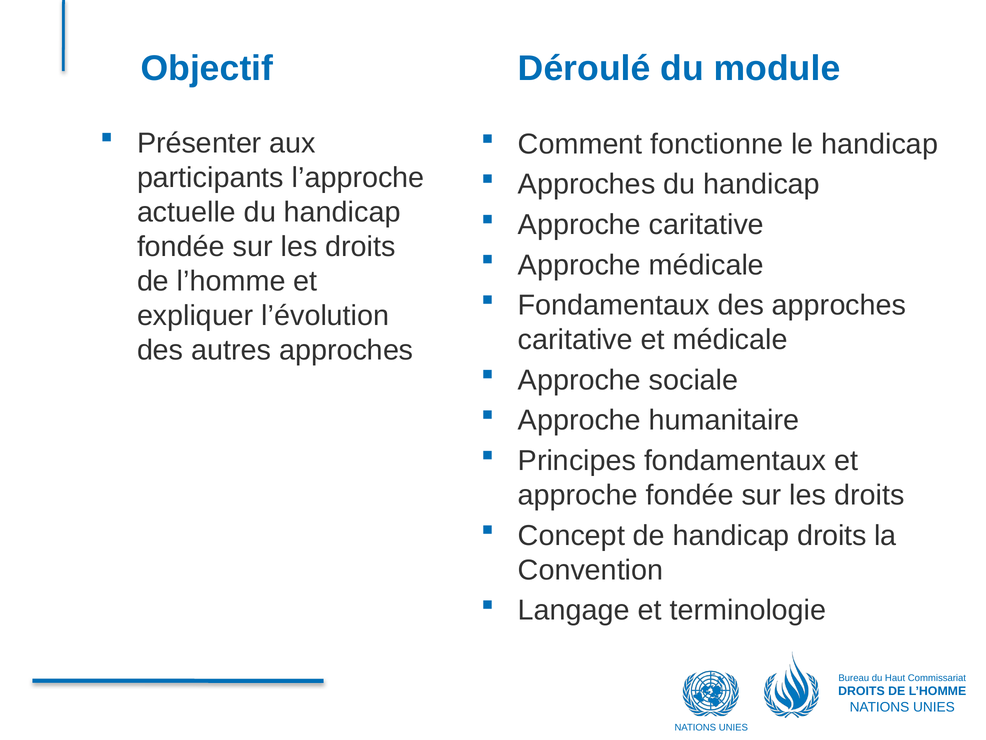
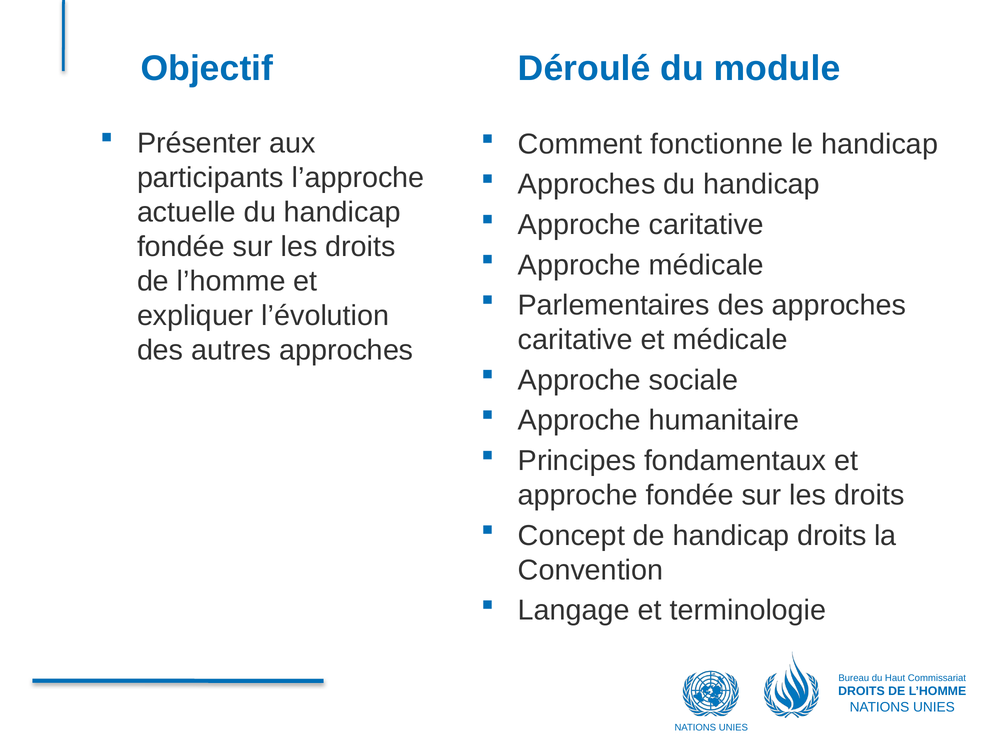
Fondamentaux at (614, 305): Fondamentaux -> Parlementaires
